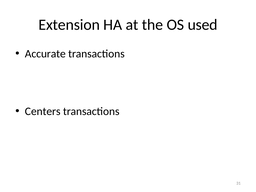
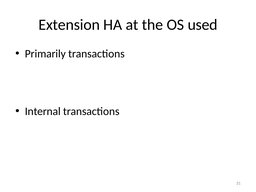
Accurate: Accurate -> Primarily
Centers: Centers -> Internal
